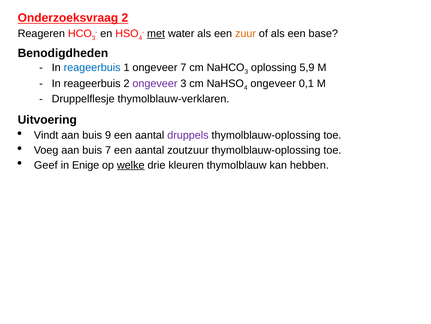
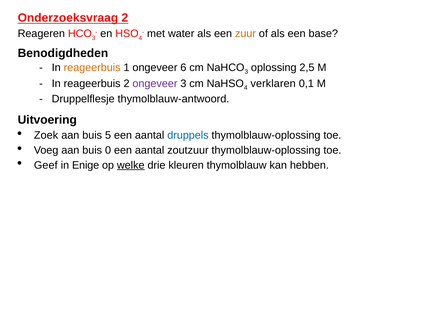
met underline: present -> none
reageerbuis at (92, 68) colour: blue -> orange
ongeveer 7: 7 -> 6
5,9: 5,9 -> 2,5
ongeveer at (273, 83): ongeveer -> verklaren
thymolblauw-verklaren: thymolblauw-verklaren -> thymolblauw-antwoord
Vindt: Vindt -> Zoek
9: 9 -> 5
druppels colour: purple -> blue
buis 7: 7 -> 0
